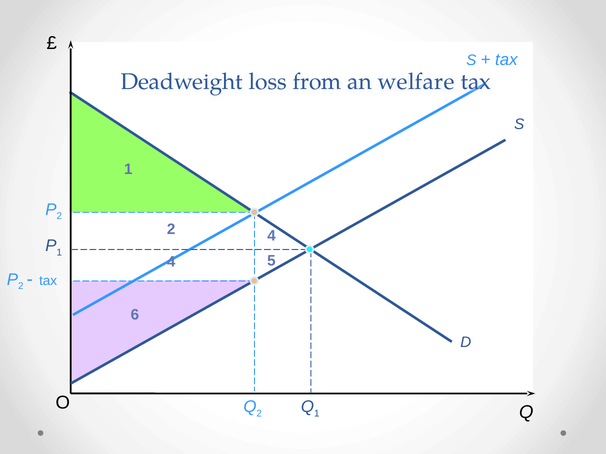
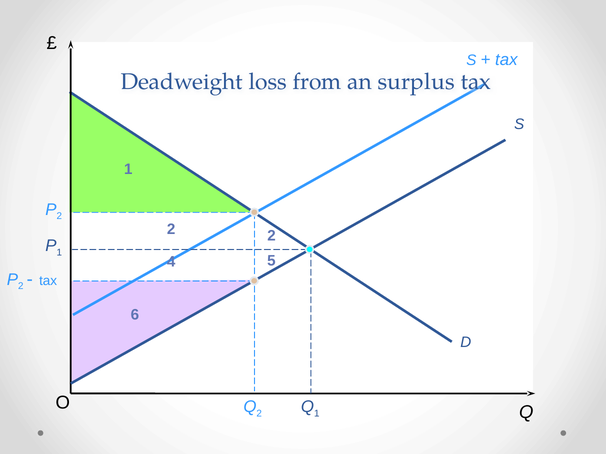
welfare: welfare -> surplus
2 4: 4 -> 2
